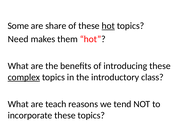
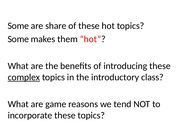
hot at (108, 26) underline: present -> none
Need at (18, 39): Need -> Some
teach: teach -> game
